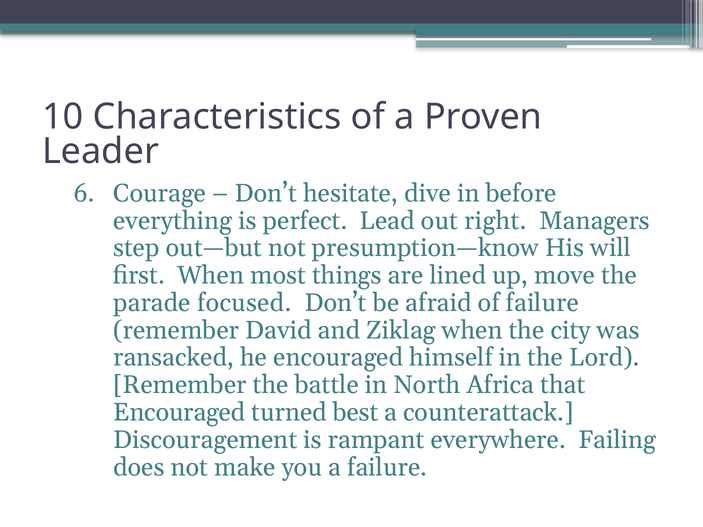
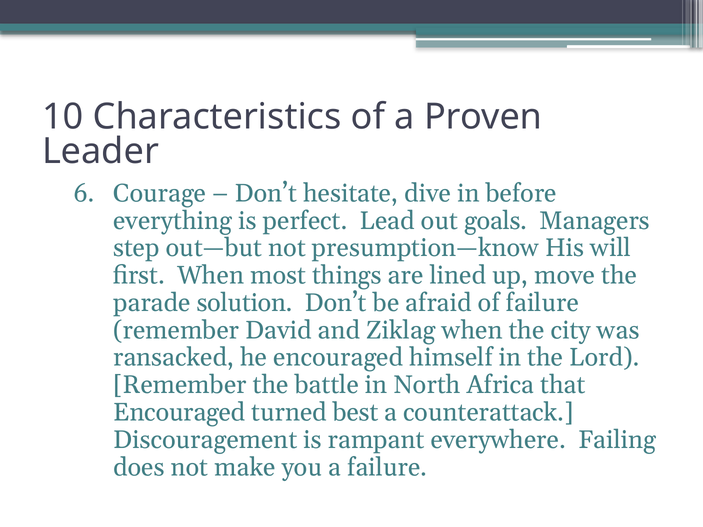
right: right -> goals
focused: focused -> solution
